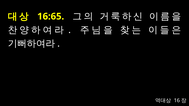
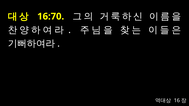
16:65: 16:65 -> 16:70
